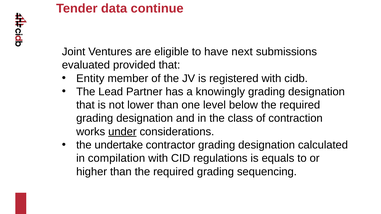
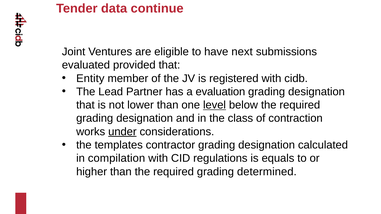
knowingly: knowingly -> evaluation
level underline: none -> present
undertake: undertake -> templates
sequencing: sequencing -> determined
